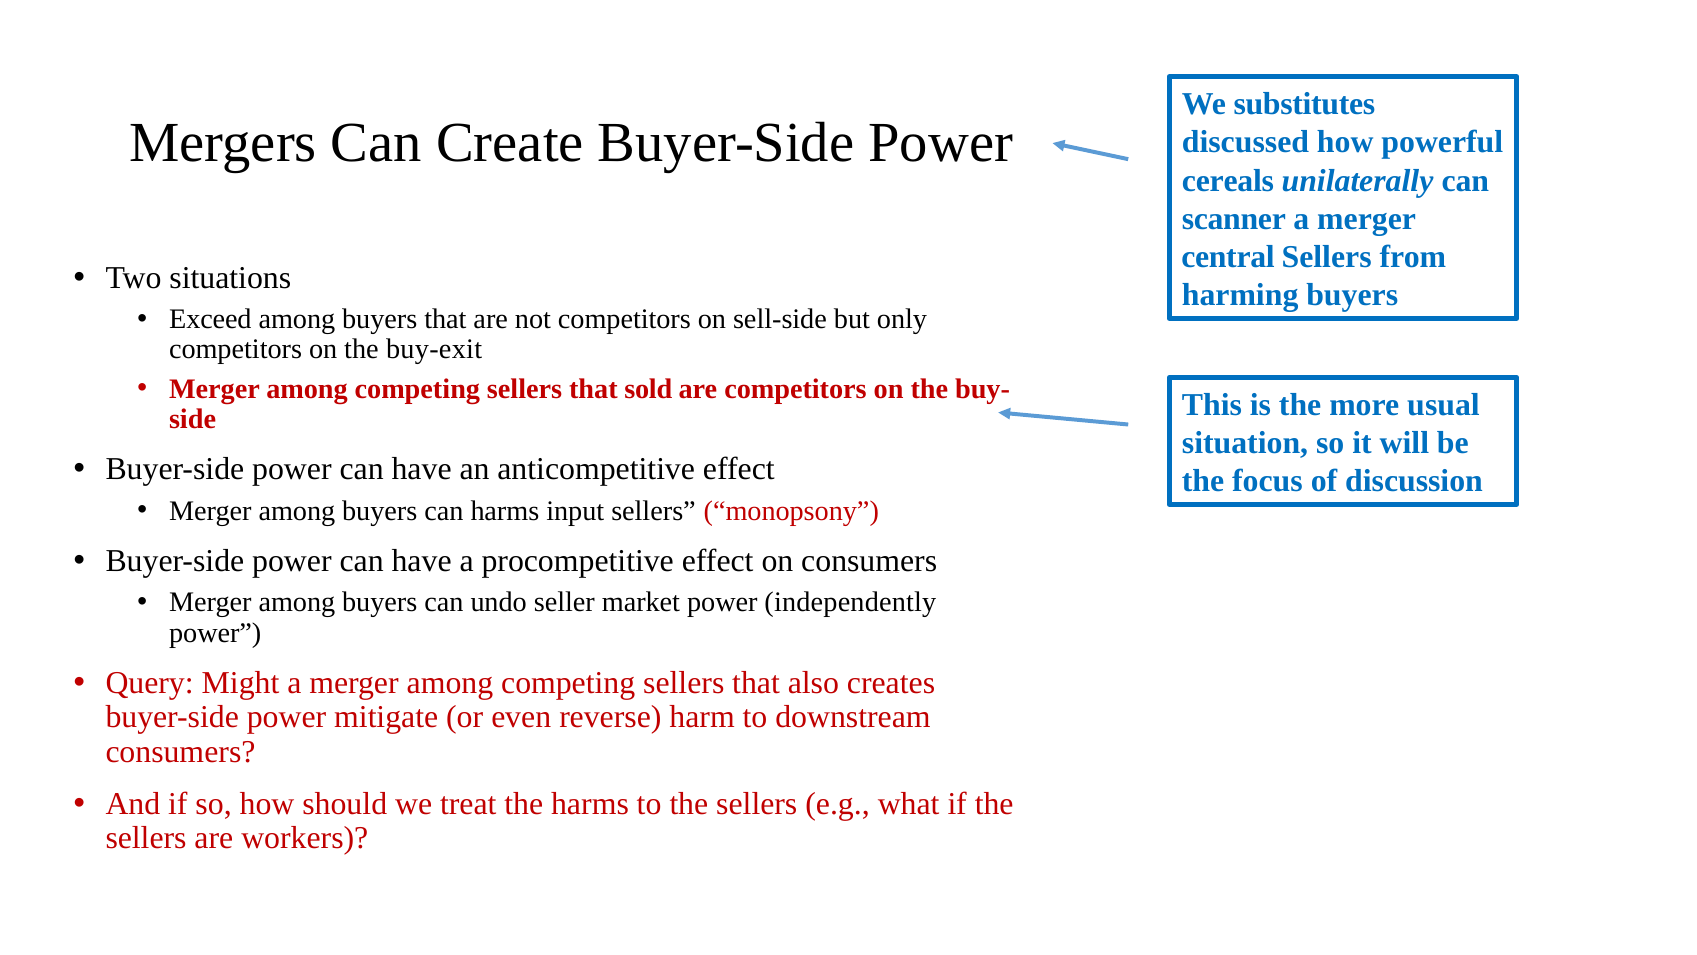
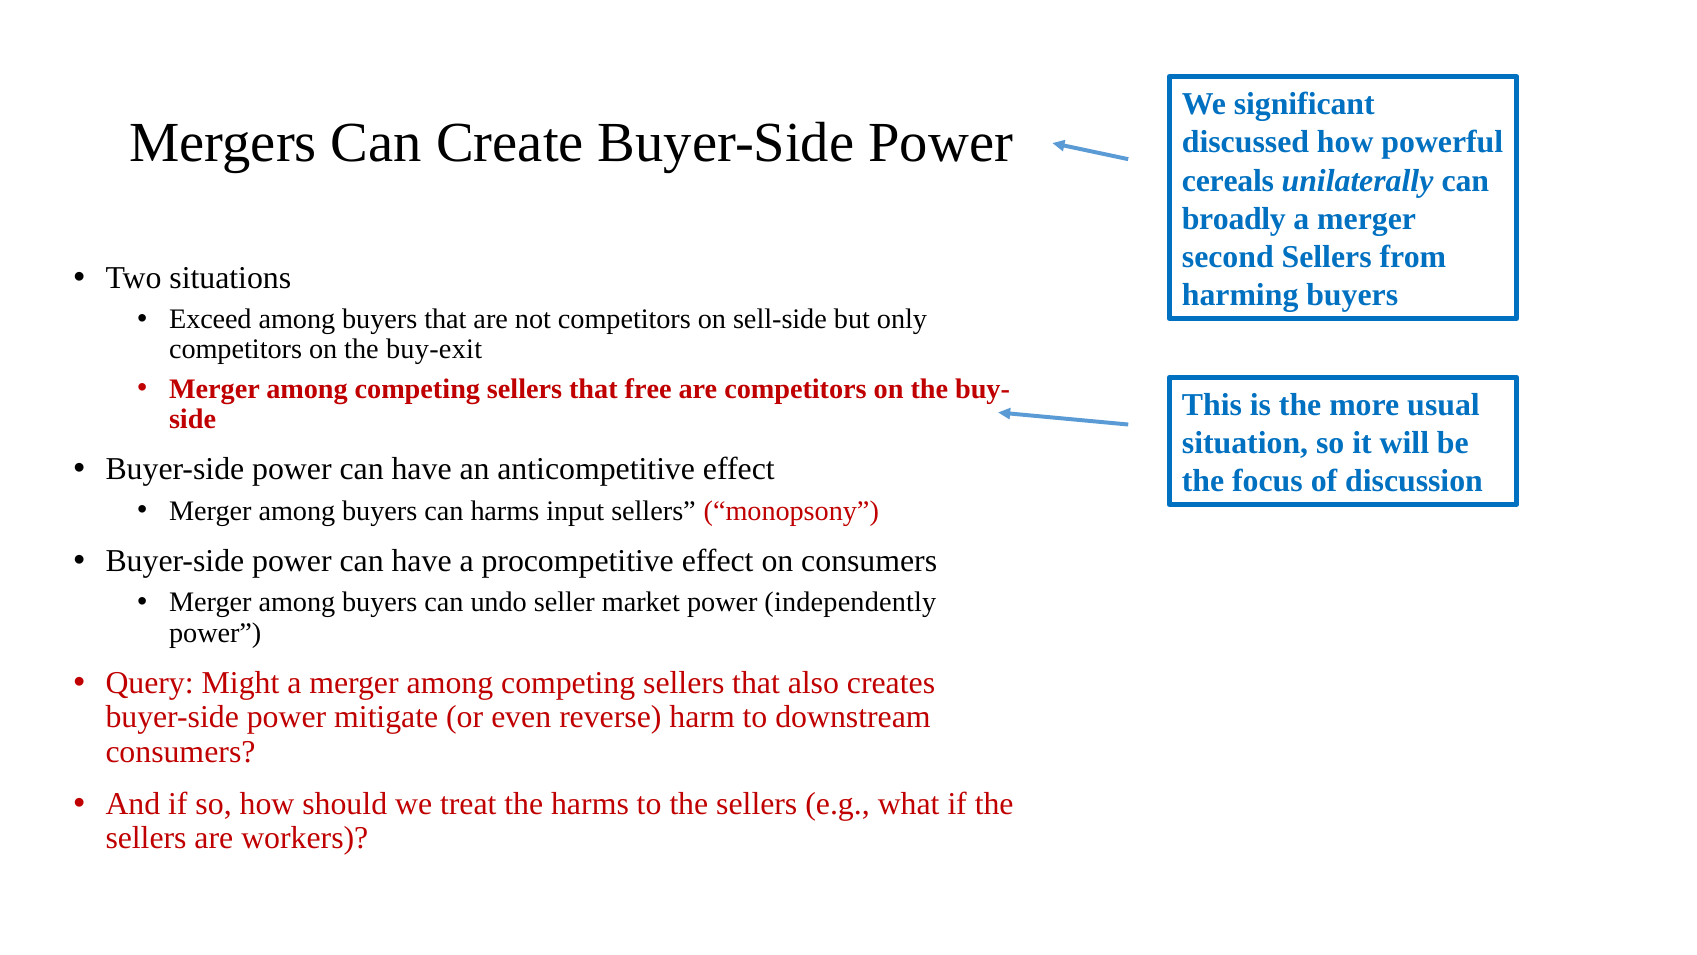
substitutes: substitutes -> significant
scanner: scanner -> broadly
central: central -> second
sold: sold -> free
